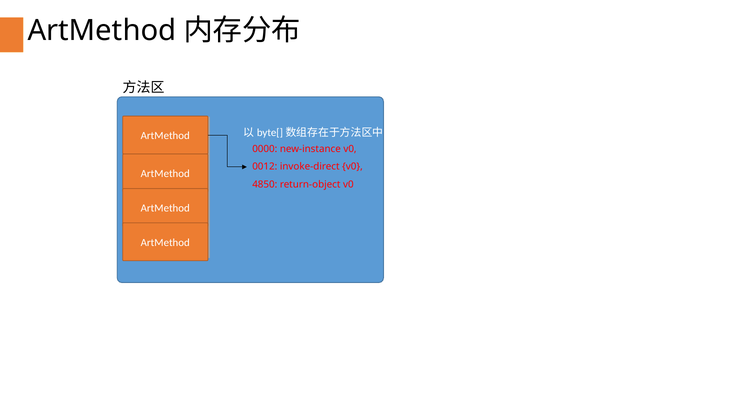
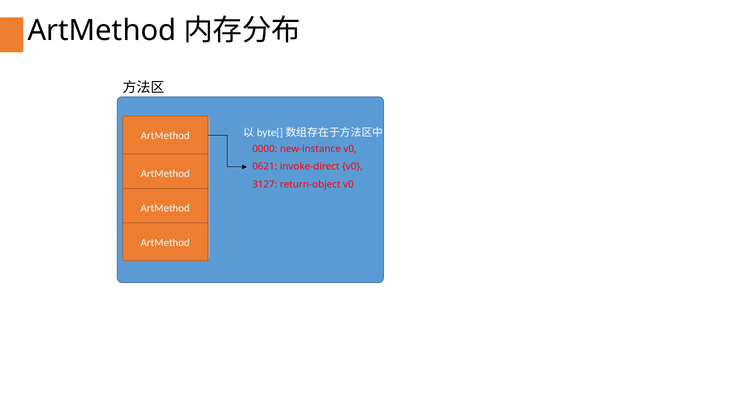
0012: 0012 -> 0621
4850: 4850 -> 3127
